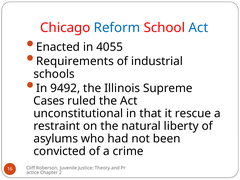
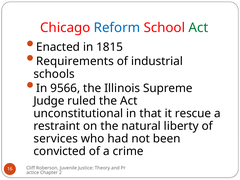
Act at (198, 28) colour: blue -> green
4055: 4055 -> 1815
9492: 9492 -> 9566
Cases: Cases -> Judge
asylums: asylums -> services
